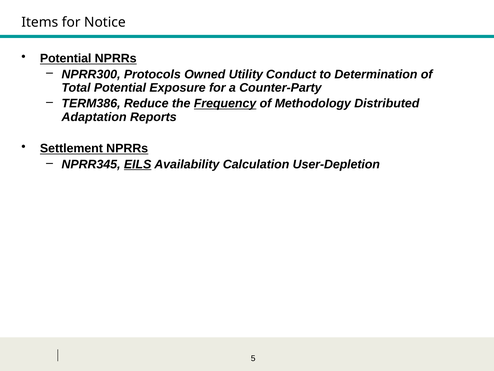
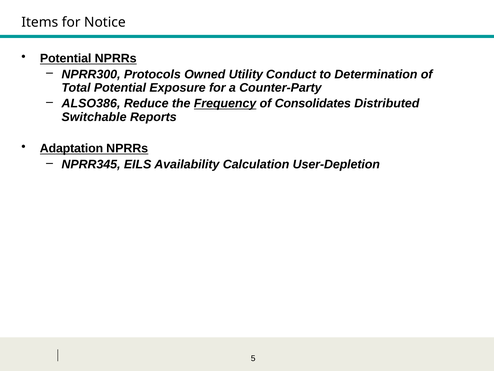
TERM386: TERM386 -> ALSO386
Methodology: Methodology -> Consolidates
Adaptation: Adaptation -> Switchable
Settlement: Settlement -> Adaptation
EILS underline: present -> none
